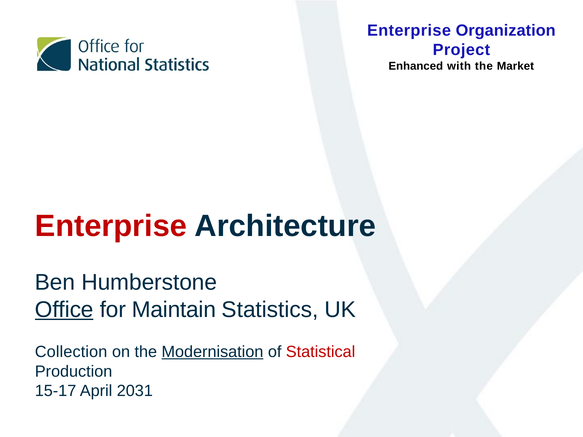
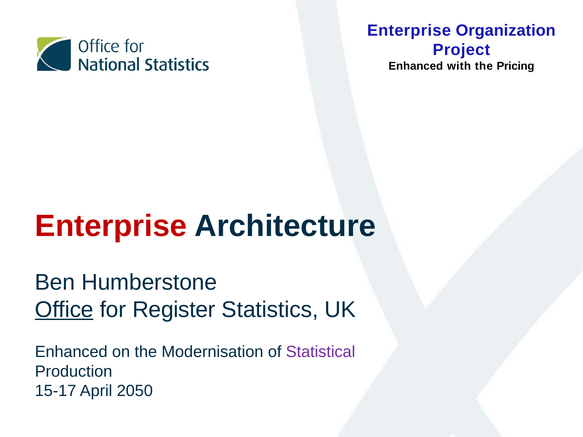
Market: Market -> Pricing
Maintain: Maintain -> Register
Collection at (71, 352): Collection -> Enhanced
Modernisation underline: present -> none
Statistical colour: red -> purple
2031: 2031 -> 2050
